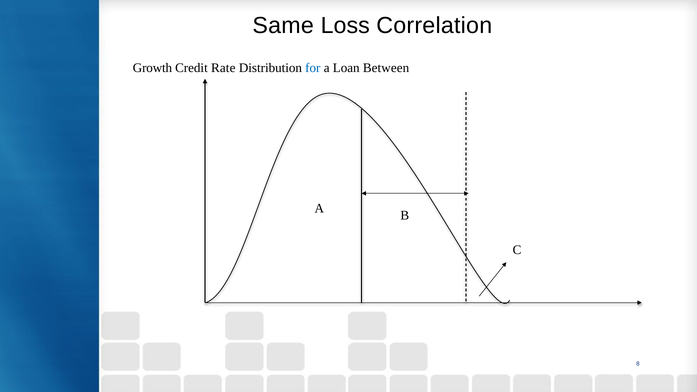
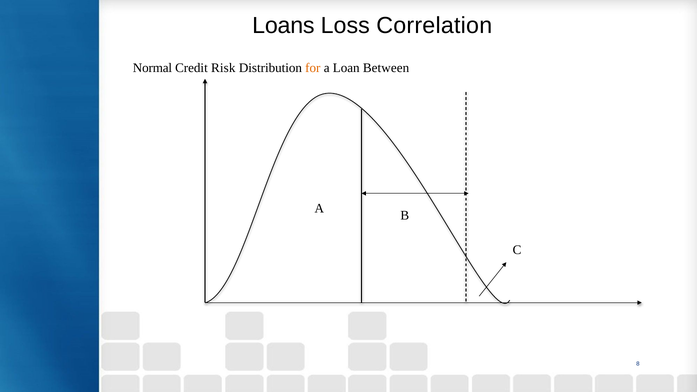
Same: Same -> Loans
Growth: Growth -> Normal
Rate: Rate -> Risk
for colour: blue -> orange
